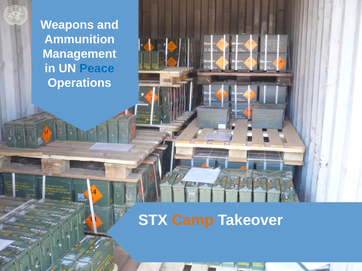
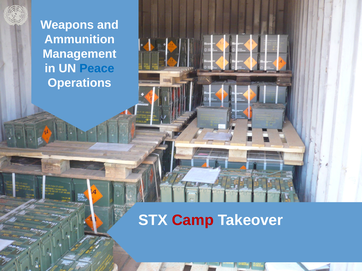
Camp colour: orange -> red
